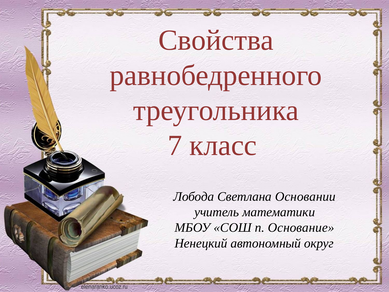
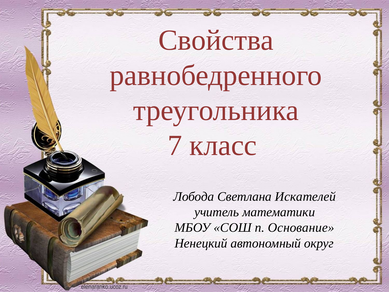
Основании: Основании -> Искателей
